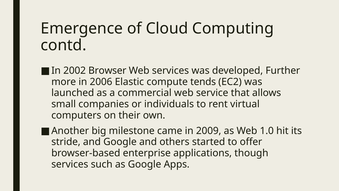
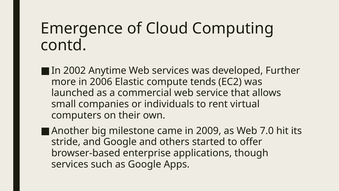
Browser: Browser -> Anytime
1.0: 1.0 -> 7.0
